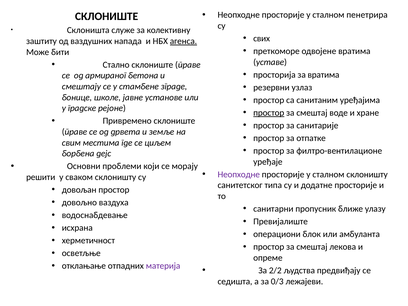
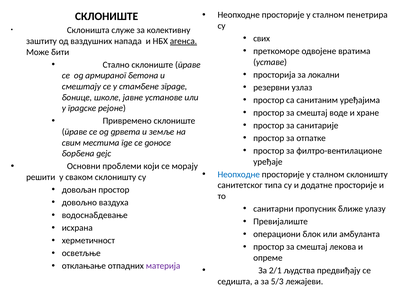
за вратима: вратима -> локални
простор at (269, 113) underline: present -> none
циљем: циљем -> доносе
Неопходне at (239, 174) colour: purple -> blue
2/2: 2/2 -> 2/1
0/3: 0/3 -> 5/3
